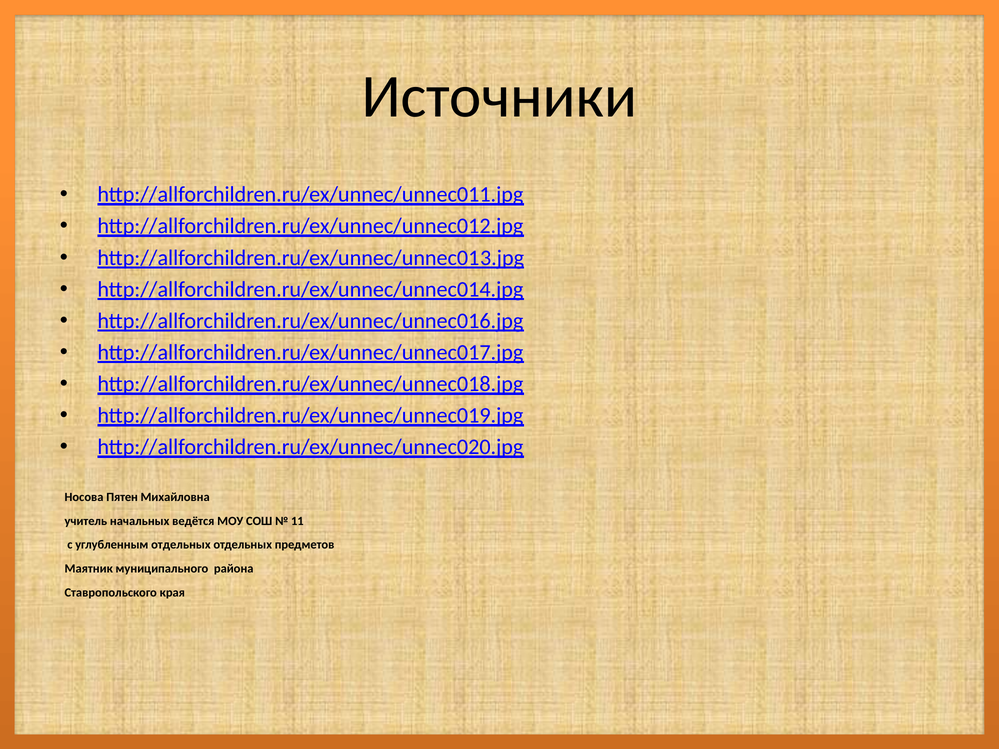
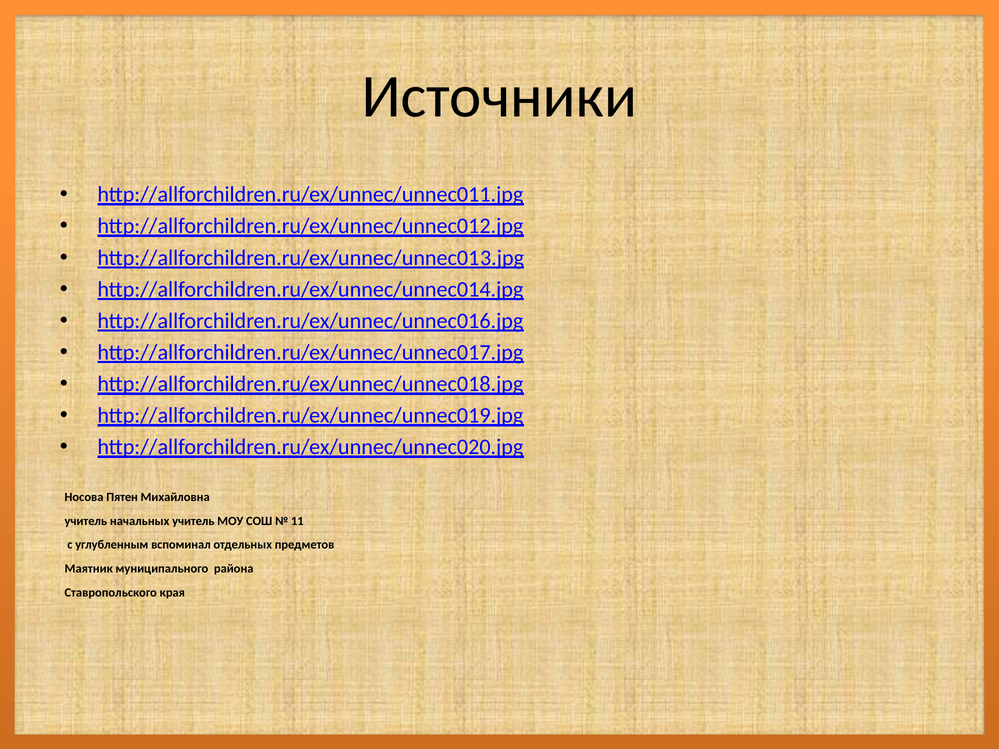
начальных ведётся: ведётся -> учитель
углубленным отдельных: отдельных -> вспоминал
